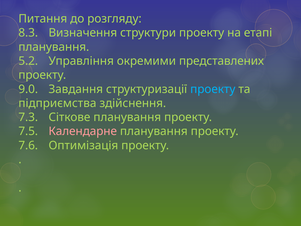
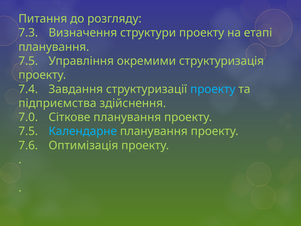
8.3: 8.3 -> 7.3
5.2 at (28, 61): 5.2 -> 7.5
представлених: представлених -> структуризація
9.0: 9.0 -> 7.4
7.3: 7.3 -> 7.0
Календарне colour: pink -> light blue
